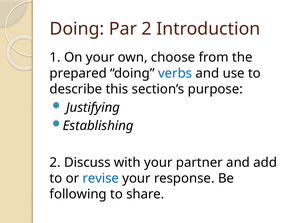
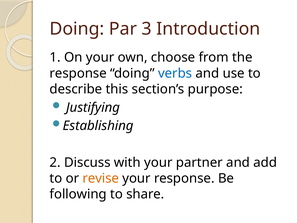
Par 2: 2 -> 3
prepared at (78, 73): prepared -> response
revise colour: blue -> orange
